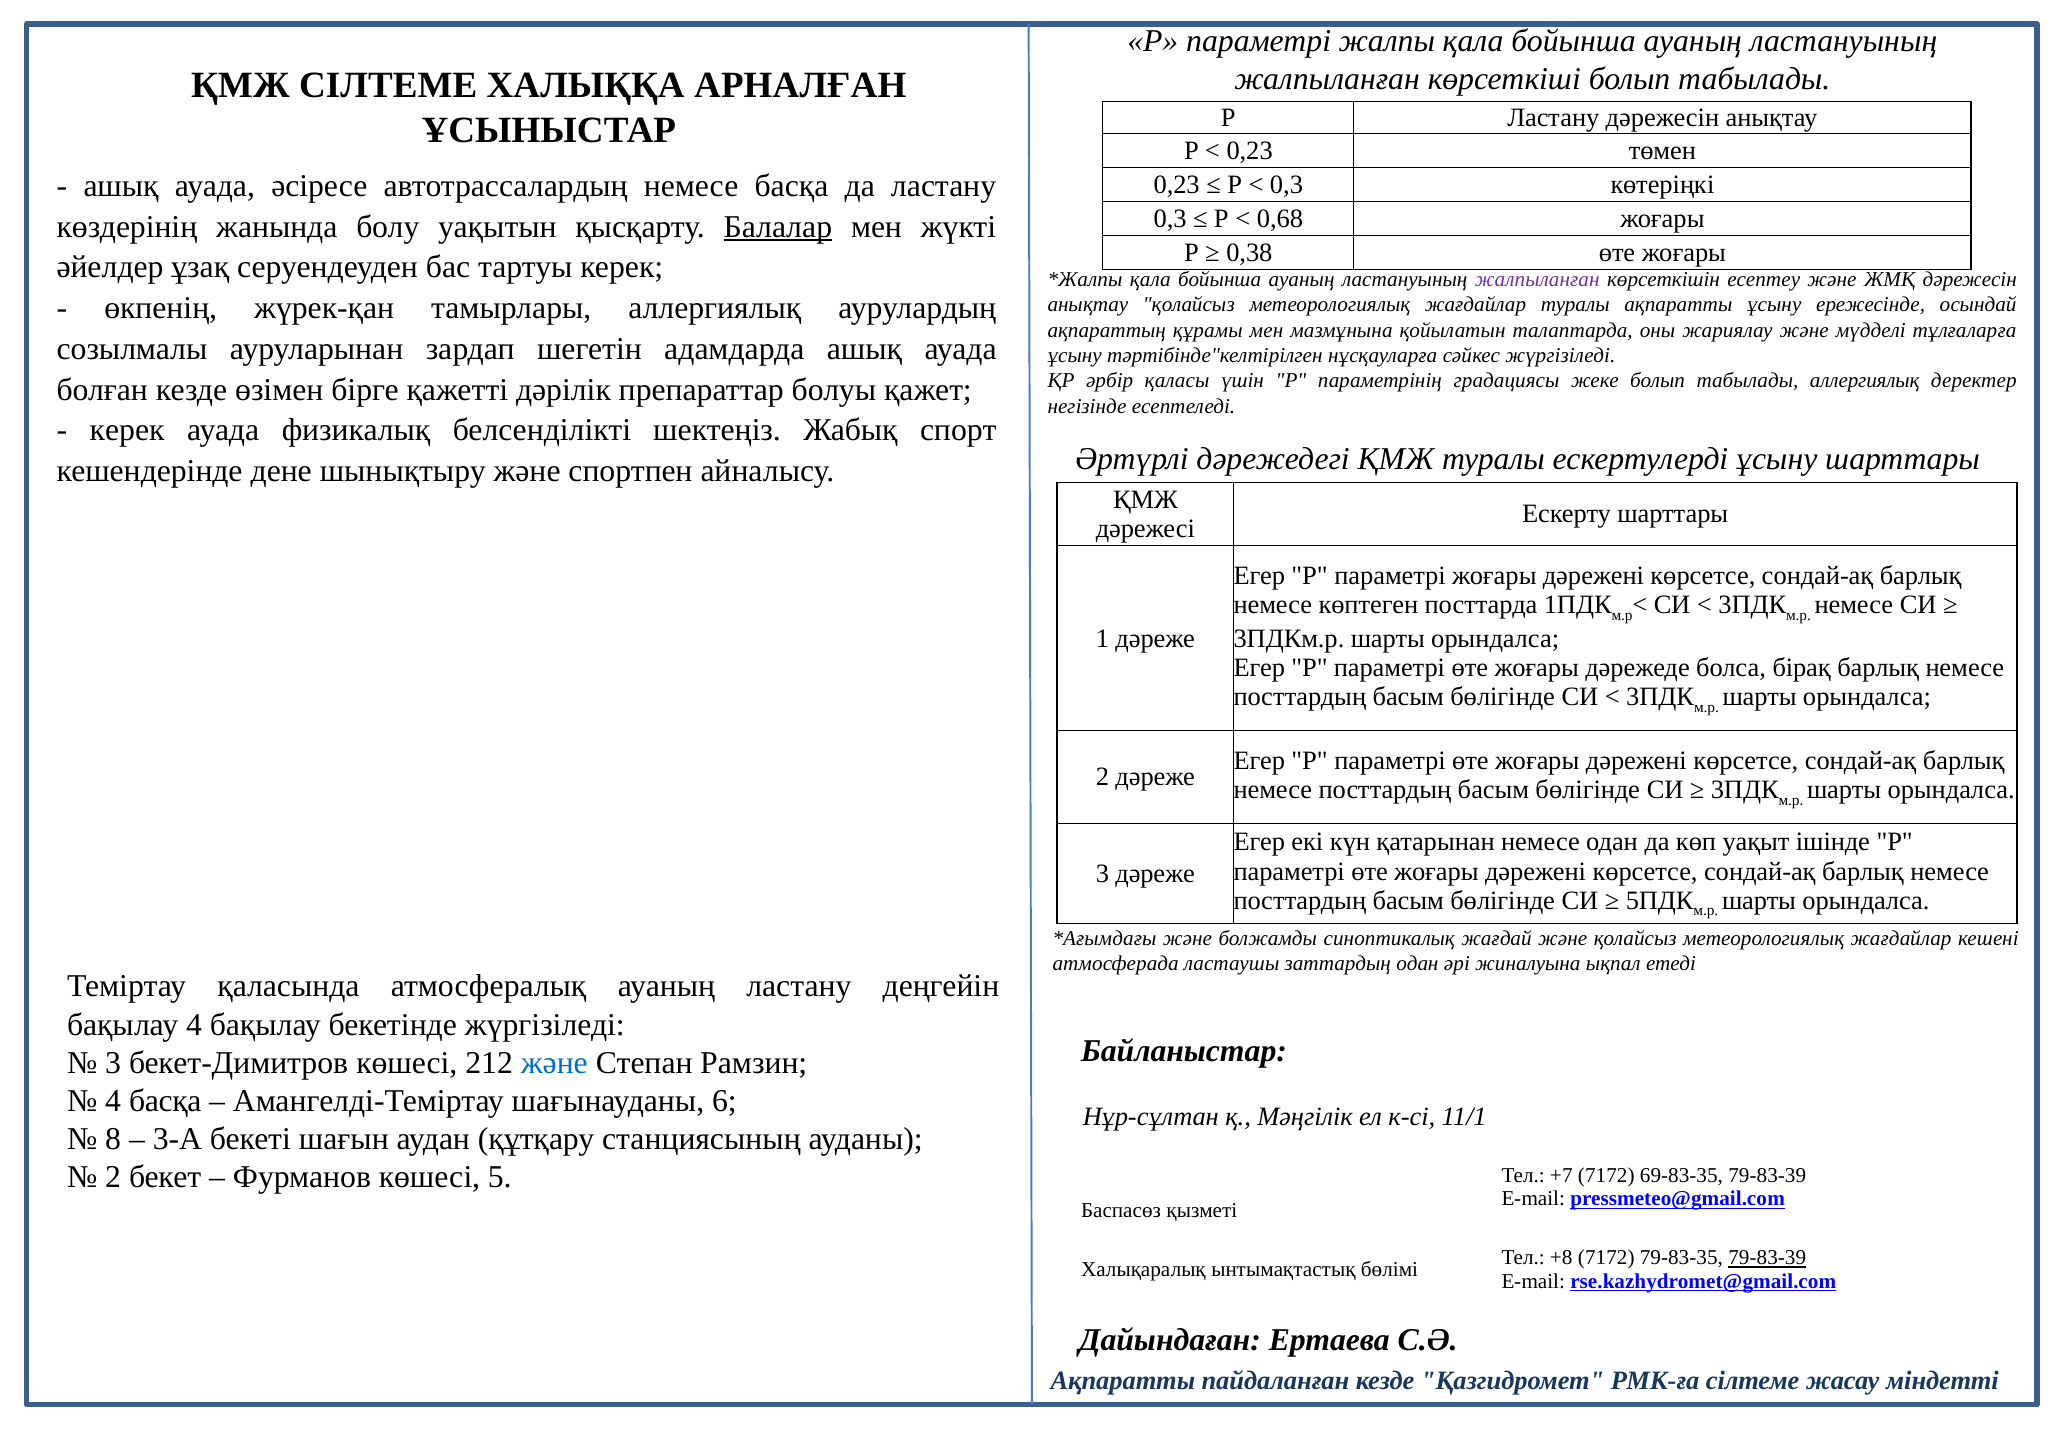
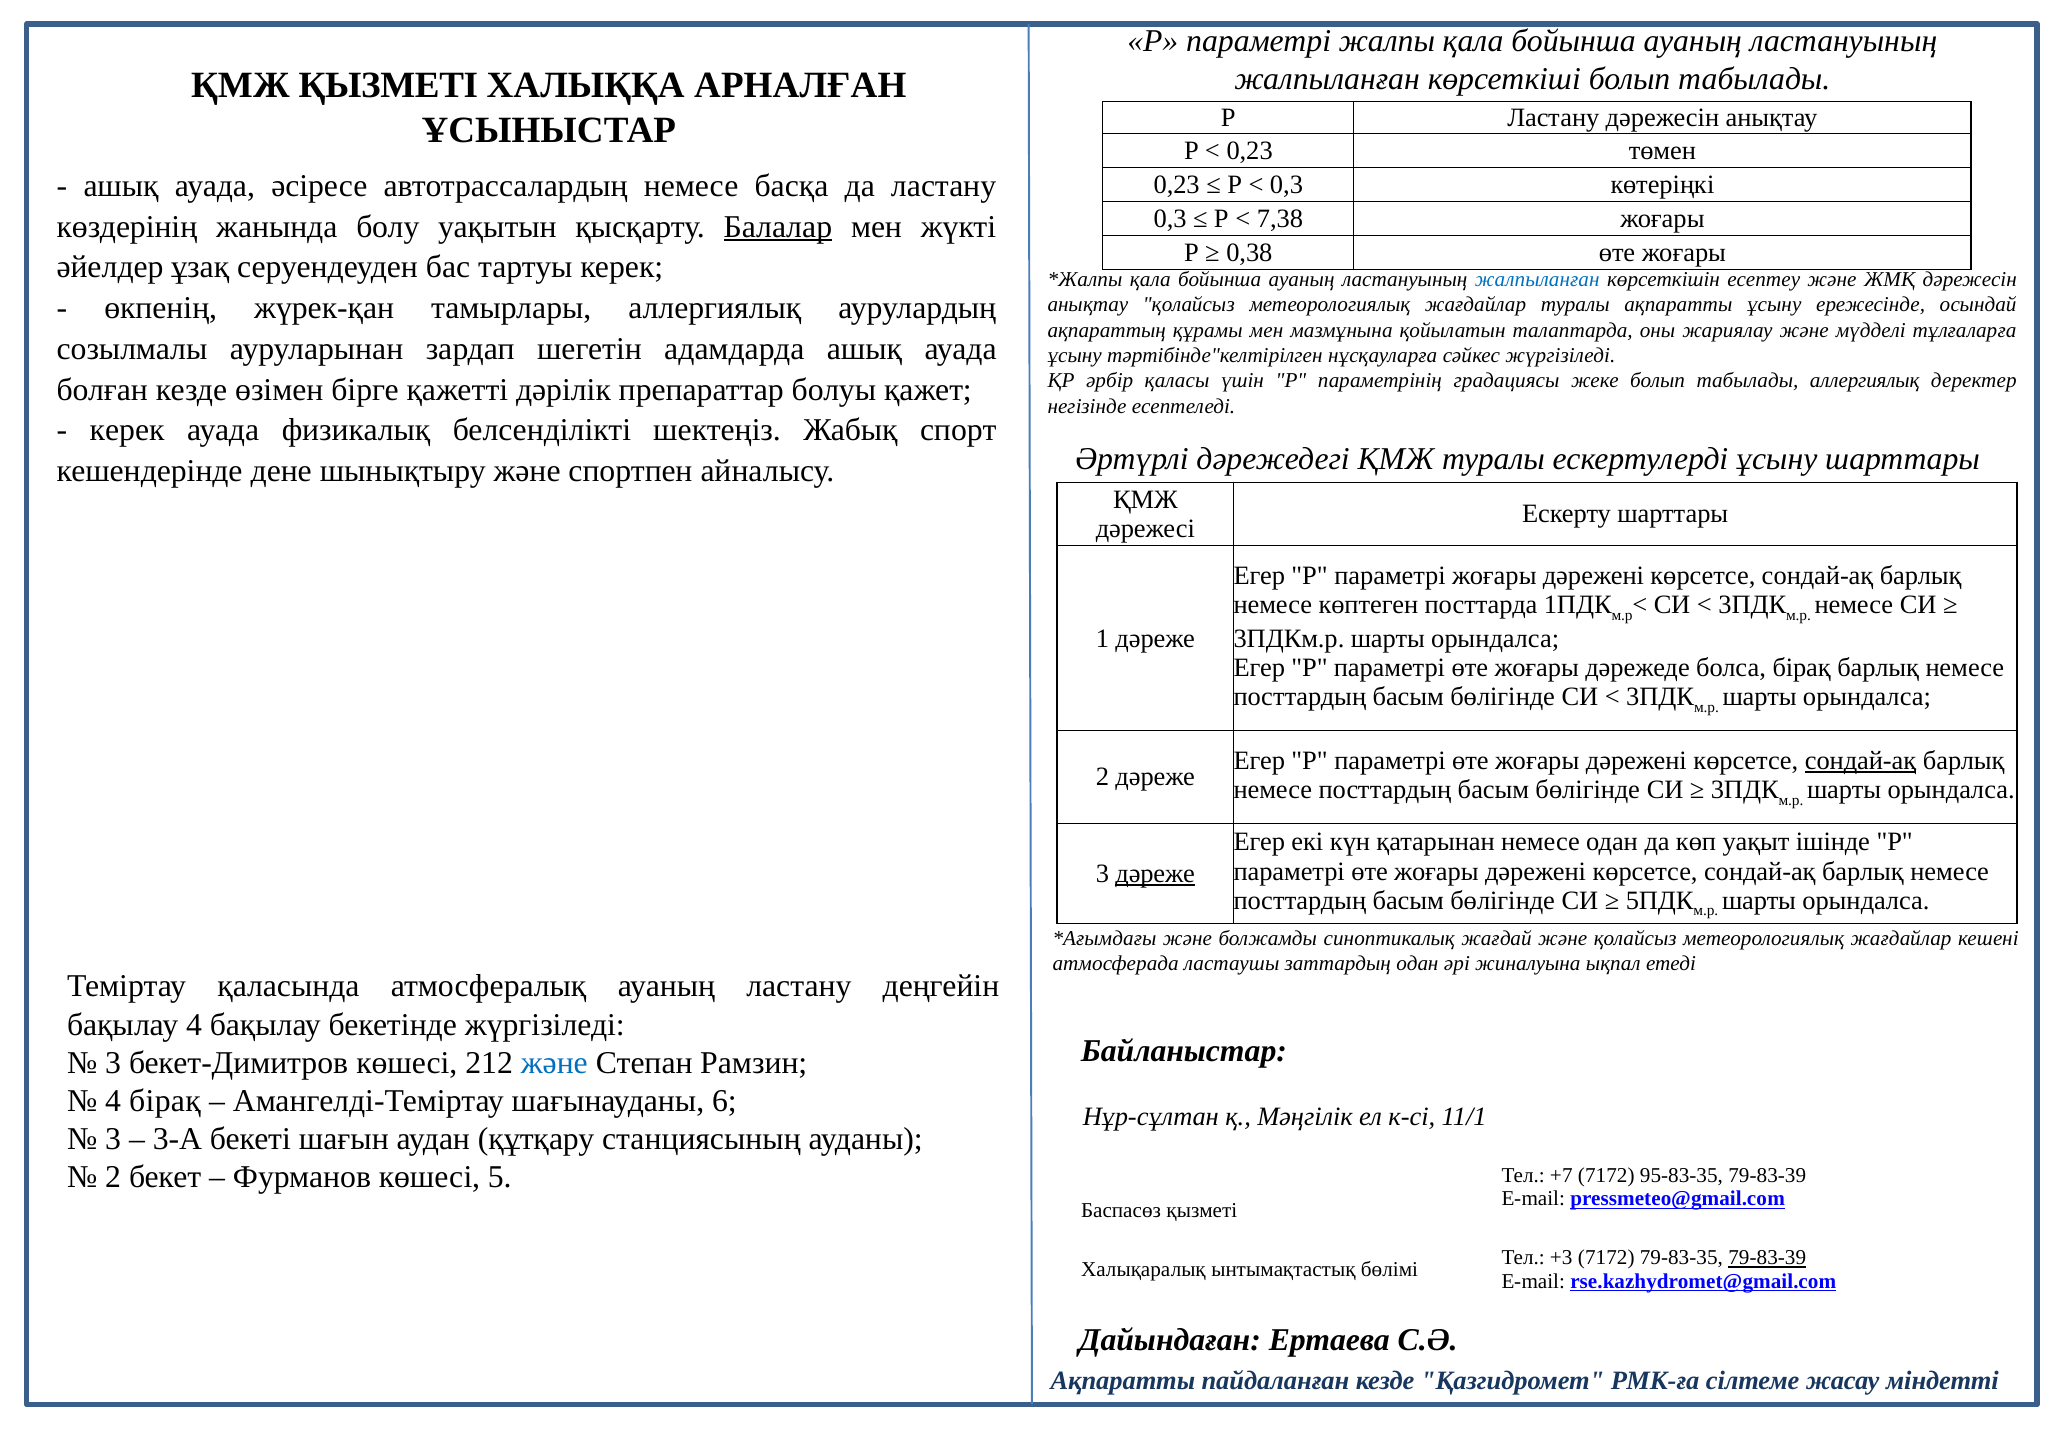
ҚМЖ СІЛТЕМЕ: СІЛТЕМЕ -> ҚЫЗМЕТІ
0,68: 0,68 -> 7,38
жалпыланған at (1537, 279) colour: purple -> blue
сондай-ақ at (1861, 760) underline: none -> present
дәреже at (1155, 873) underline: none -> present
4 басқа: басқа -> бірақ
8 at (113, 1139): 8 -> 3
69-83-35: 69-83-35 -> 95-83-35
+8: +8 -> +3
